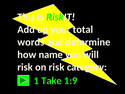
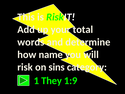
on risk: risk -> sins
Take: Take -> They
